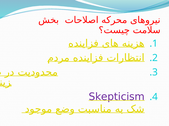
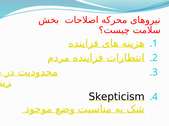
Skepticism colour: purple -> black
